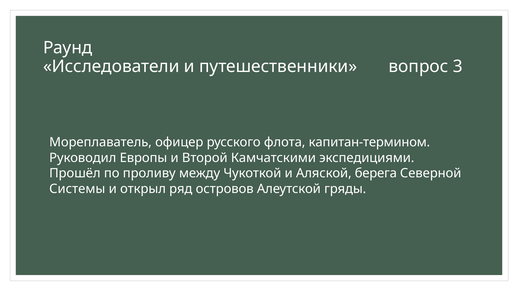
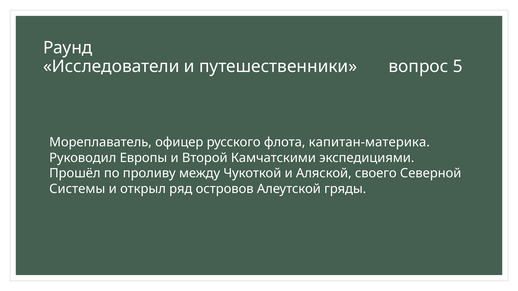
3: 3 -> 5
капитан-термином: капитан-термином -> капитан-материка
берега: берега -> своего
